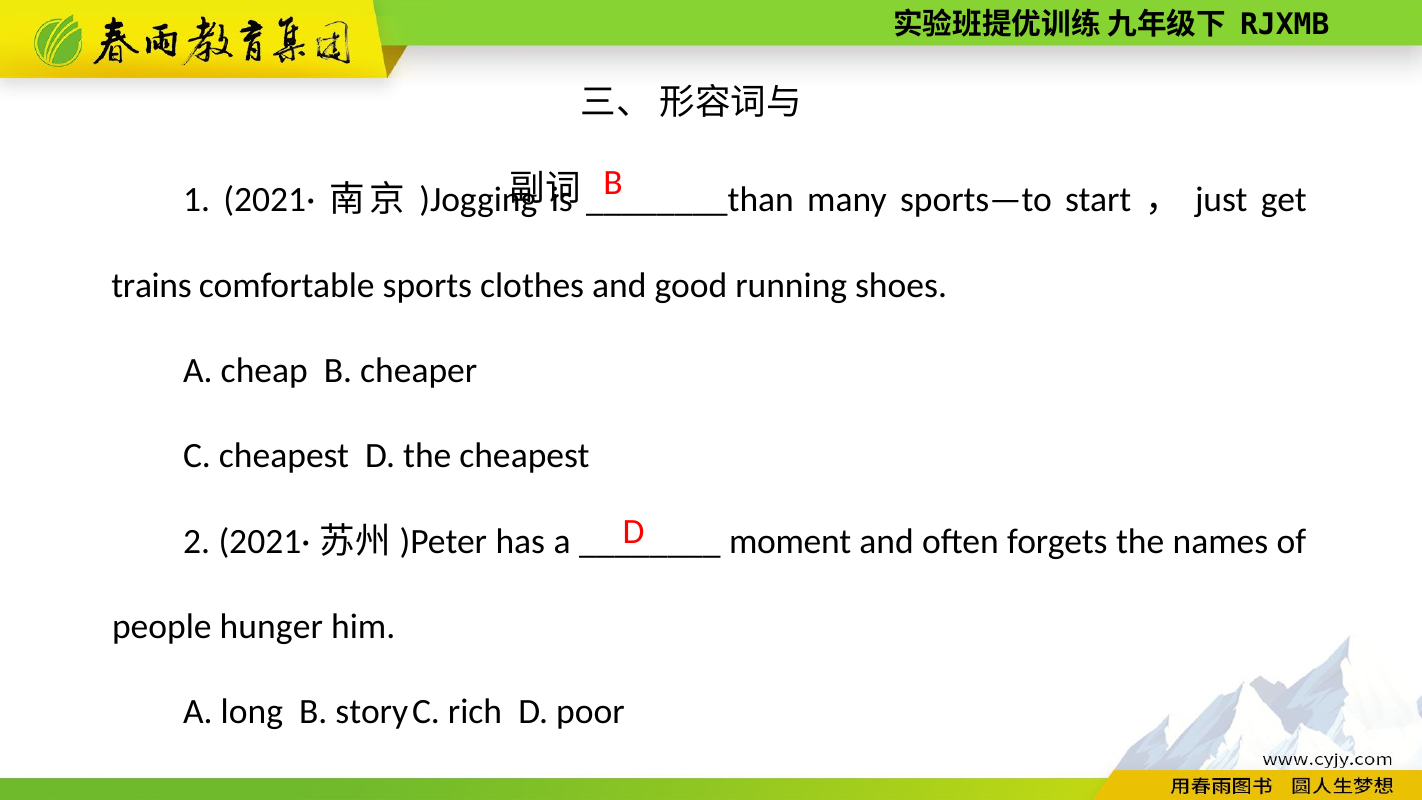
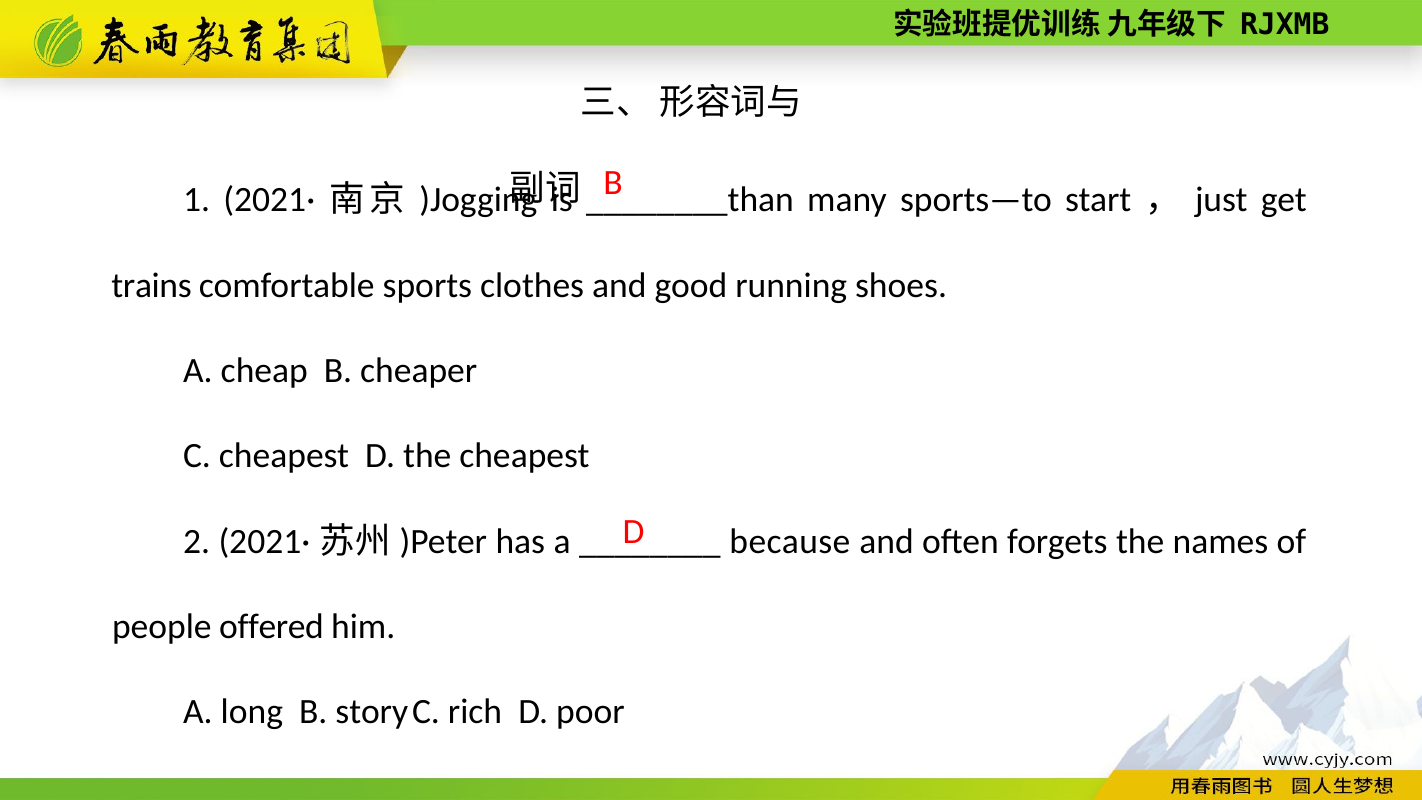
moment: moment -> because
hunger: hunger -> offered
